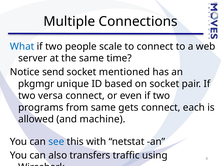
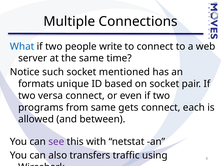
scale: scale -> write
send: send -> such
pkgmgr: pkgmgr -> formats
machine: machine -> between
see colour: blue -> purple
